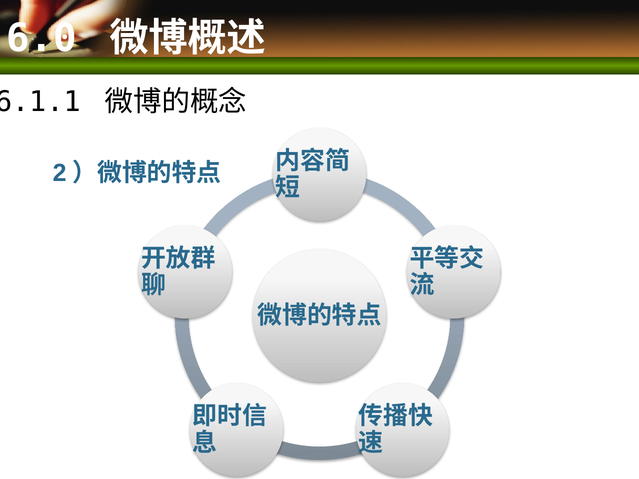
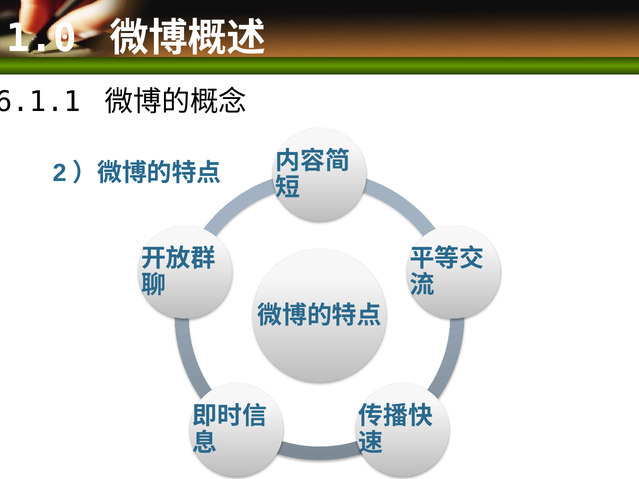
6.0: 6.0 -> 1.0
